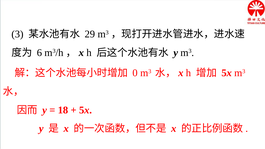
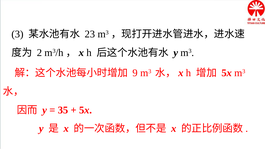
29: 29 -> 23
6: 6 -> 2
0: 0 -> 9
18: 18 -> 35
